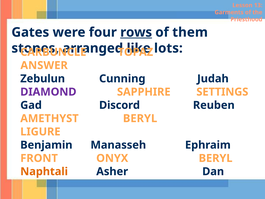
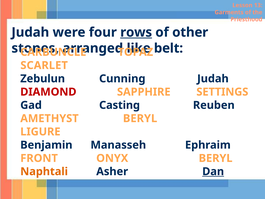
Gates at (30, 32): Gates -> Judah
them: them -> other
lots: lots -> belt
ANSWER: ANSWER -> SCARLET
DIAMOND colour: purple -> red
Discord: Discord -> Casting
Dan underline: none -> present
